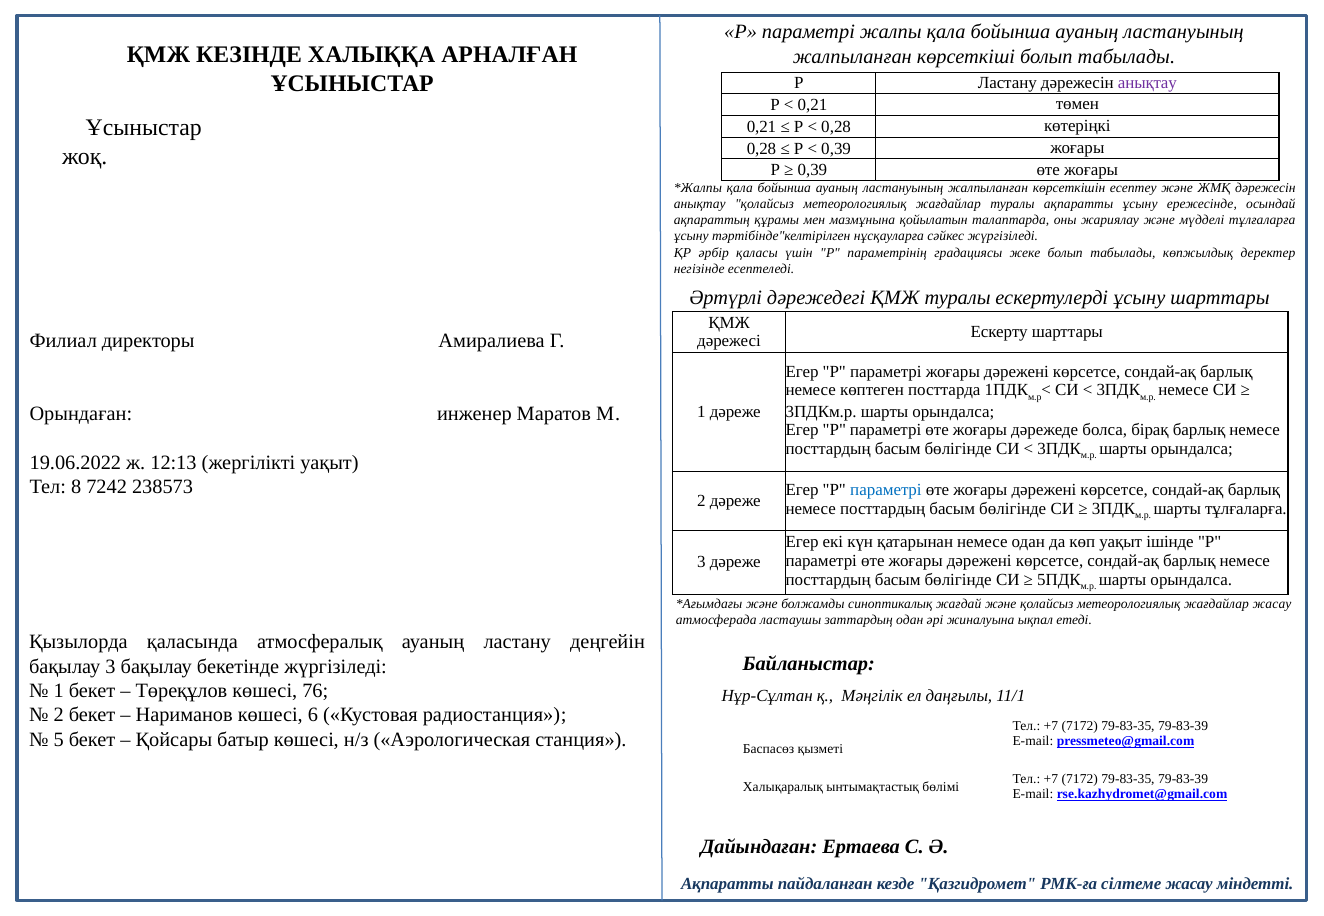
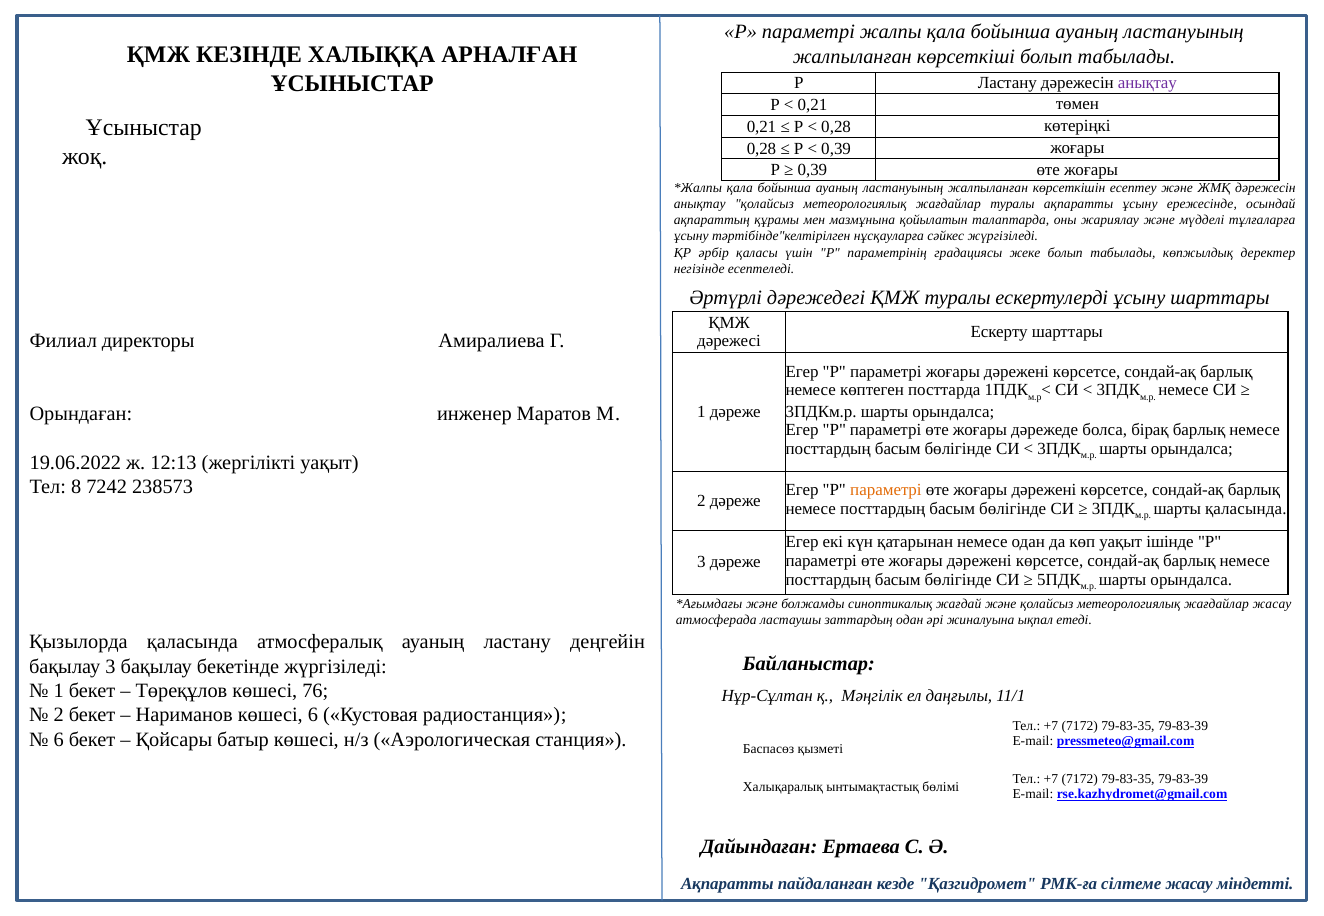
параметрі at (886, 490) colour: blue -> orange
шарты тұлғаларға: тұлғаларға -> қаласында
5 at (59, 740): 5 -> 6
